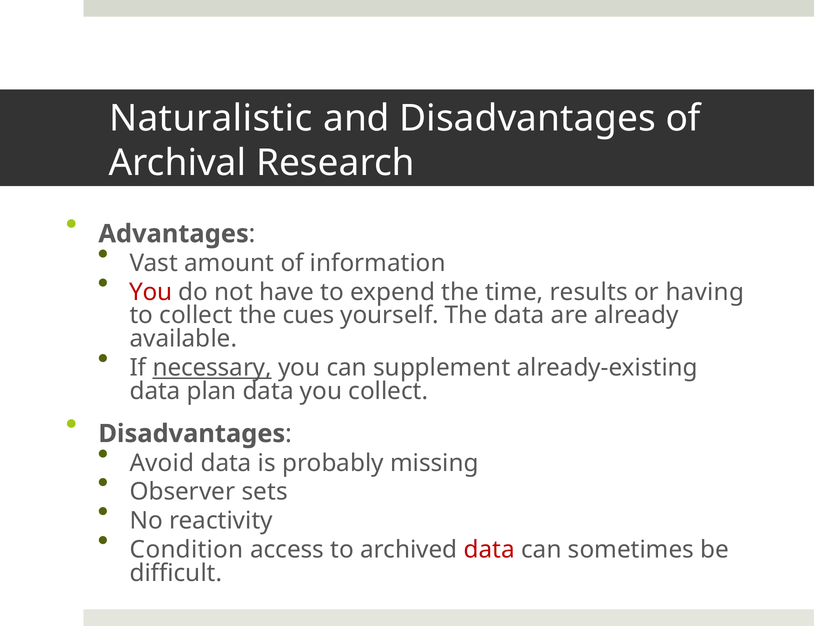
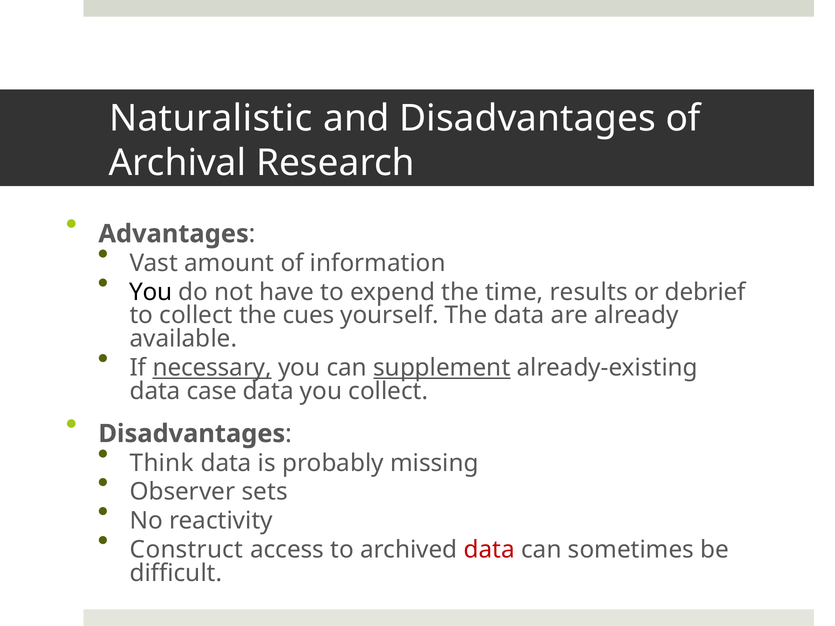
You at (151, 292) colour: red -> black
having: having -> debrief
supplement underline: none -> present
plan: plan -> case
Avoid: Avoid -> Think
Condition: Condition -> Construct
